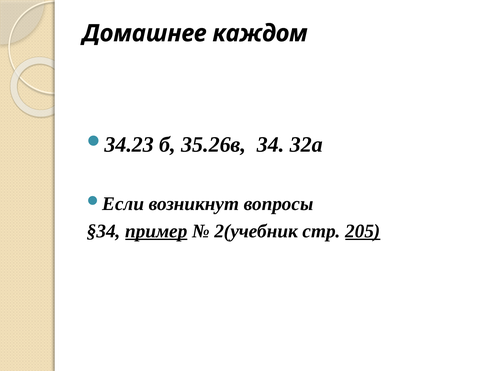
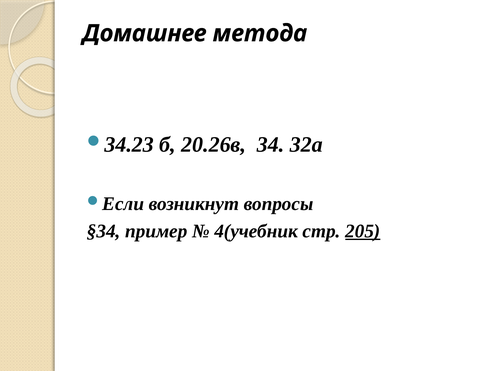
каждом: каждом -> метода
35.26в: 35.26в -> 20.26в
пример underline: present -> none
2(учебник: 2(учебник -> 4(учебник
